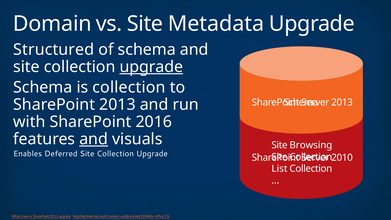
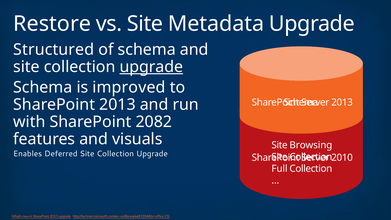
Domain: Domain -> Restore
is collection: collection -> improved
2016: 2016 -> 2082
and at (94, 139) underline: present -> none
List: List -> Full
